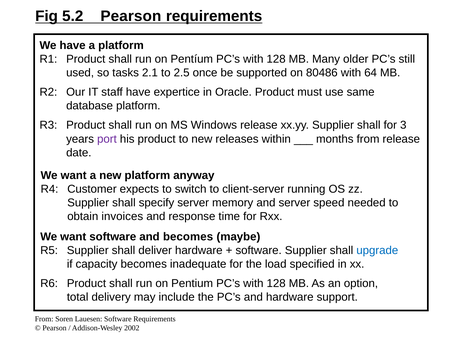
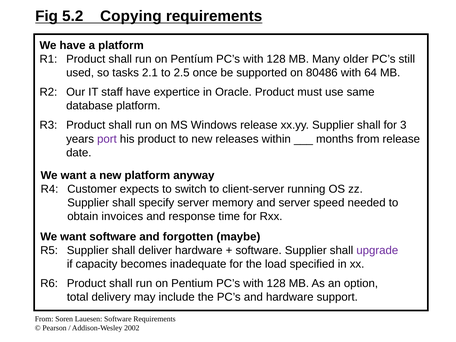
5.2 Pearson: Pearson -> Copying
and becomes: becomes -> forgotten
upgrade colour: blue -> purple
